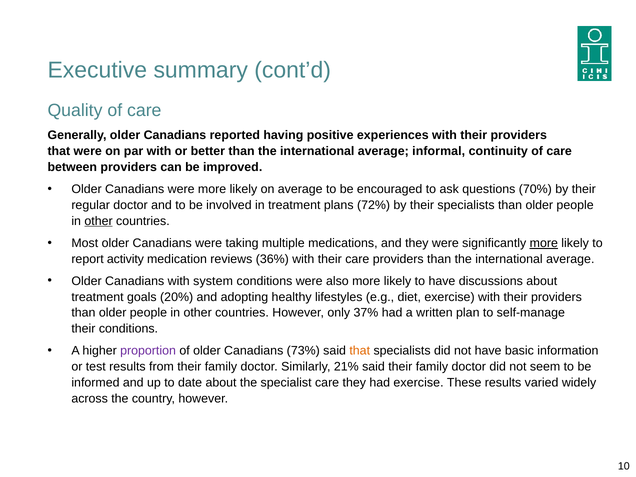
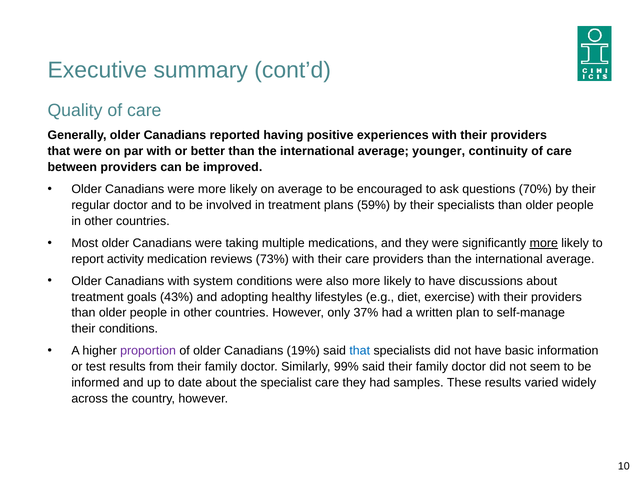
informal: informal -> younger
72%: 72% -> 59%
other at (99, 221) underline: present -> none
36%: 36% -> 73%
20%: 20% -> 43%
73%: 73% -> 19%
that at (360, 351) colour: orange -> blue
21%: 21% -> 99%
had exercise: exercise -> samples
